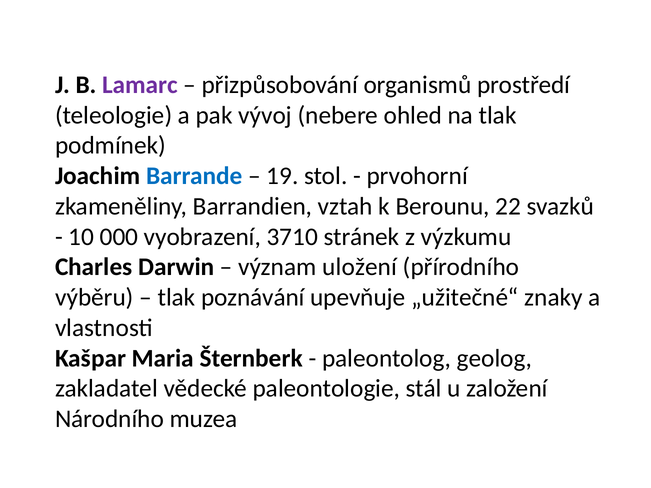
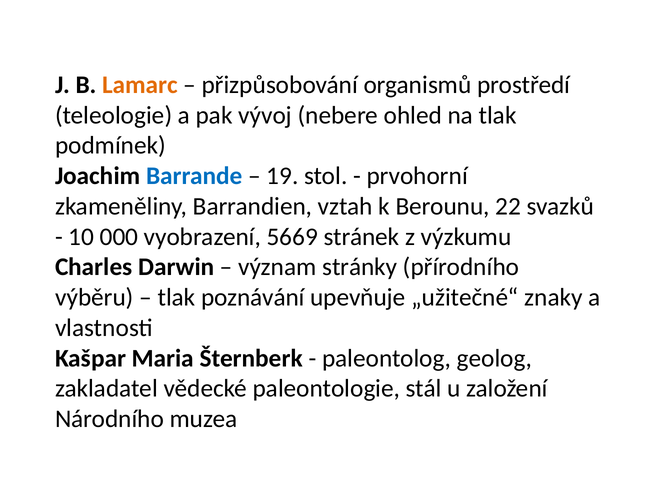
Lamarc colour: purple -> orange
3710: 3710 -> 5669
uložení: uložení -> stránky
